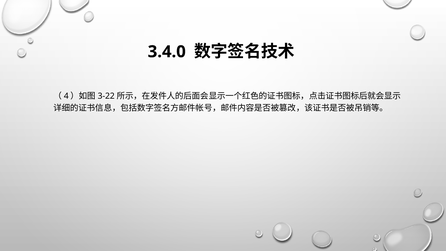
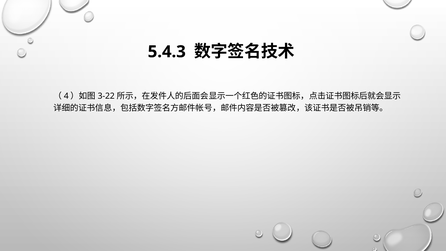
3.4.0: 3.4.0 -> 5.4.3
